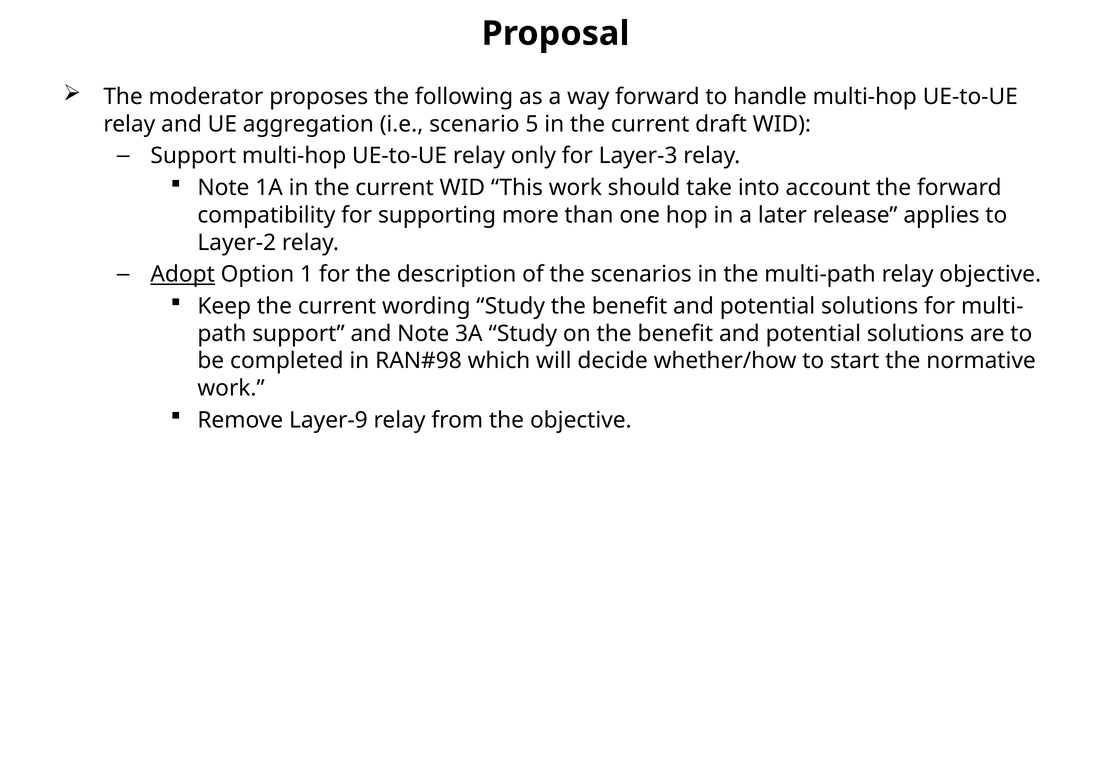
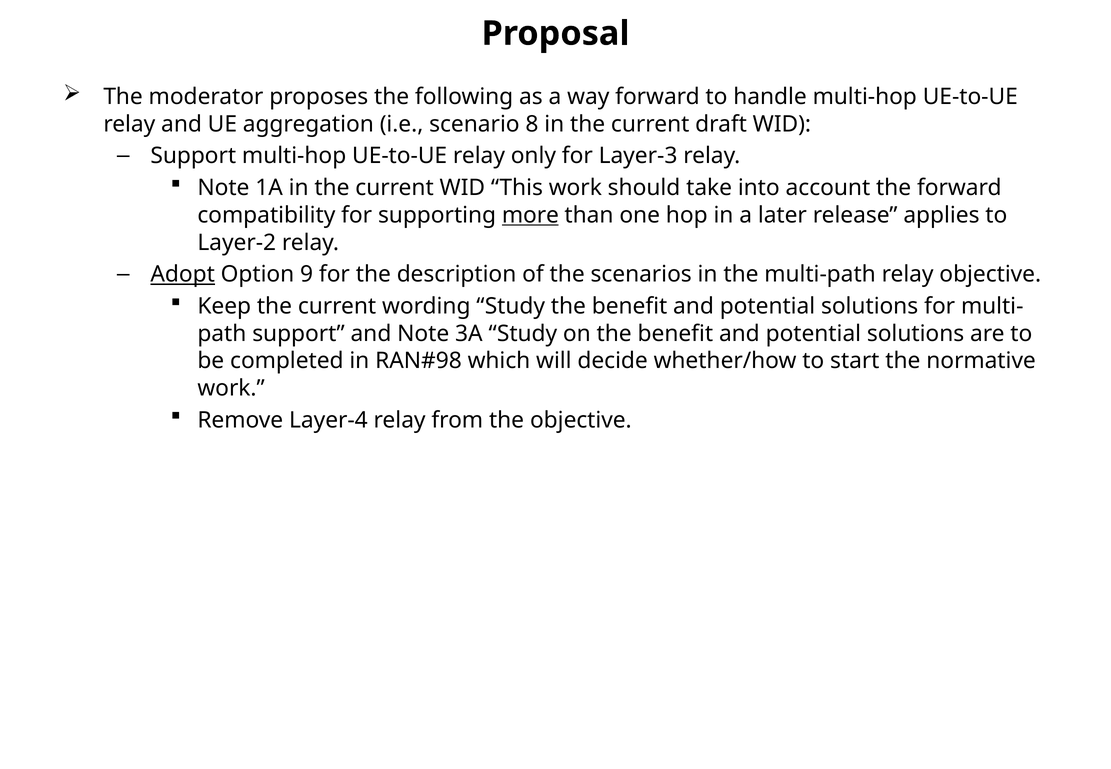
5: 5 -> 8
more underline: none -> present
1: 1 -> 9
Layer-9: Layer-9 -> Layer-4
